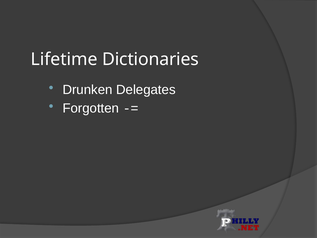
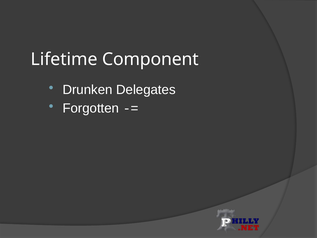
Dictionaries: Dictionaries -> Component
